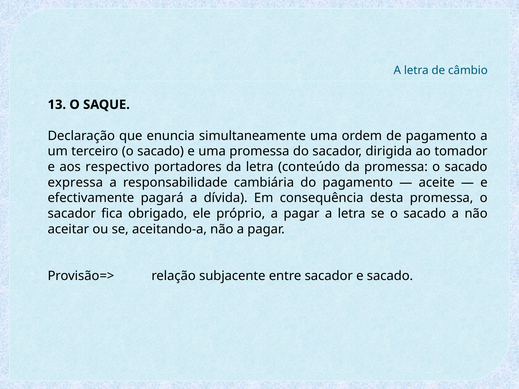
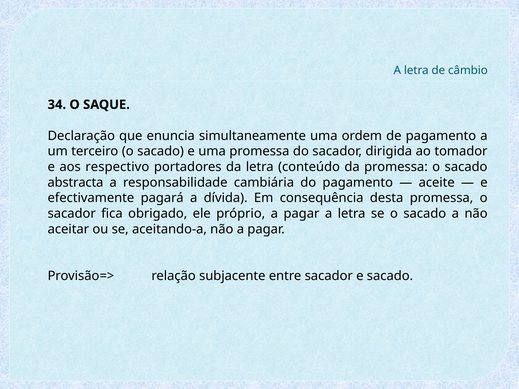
13: 13 -> 34
expressa: expressa -> abstracta
